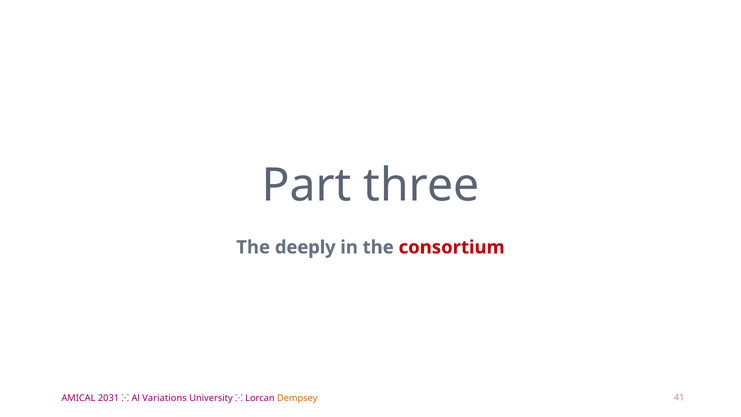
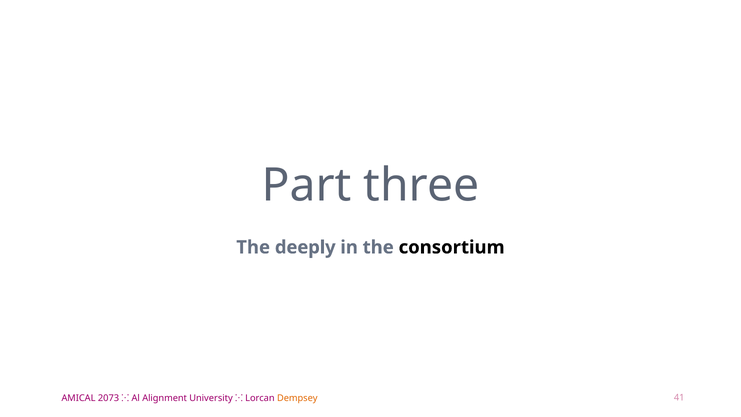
consortium colour: red -> black
2031: 2031 -> 2073
Variations: Variations -> Alignment
